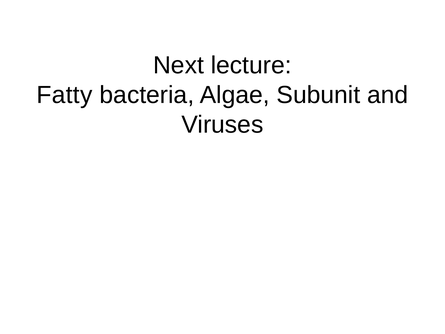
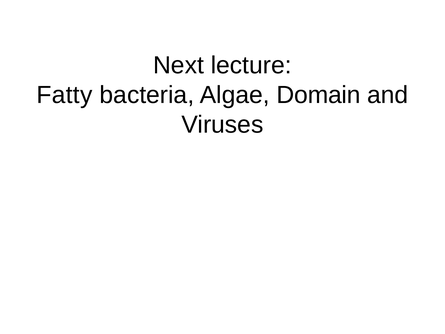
Subunit: Subunit -> Domain
